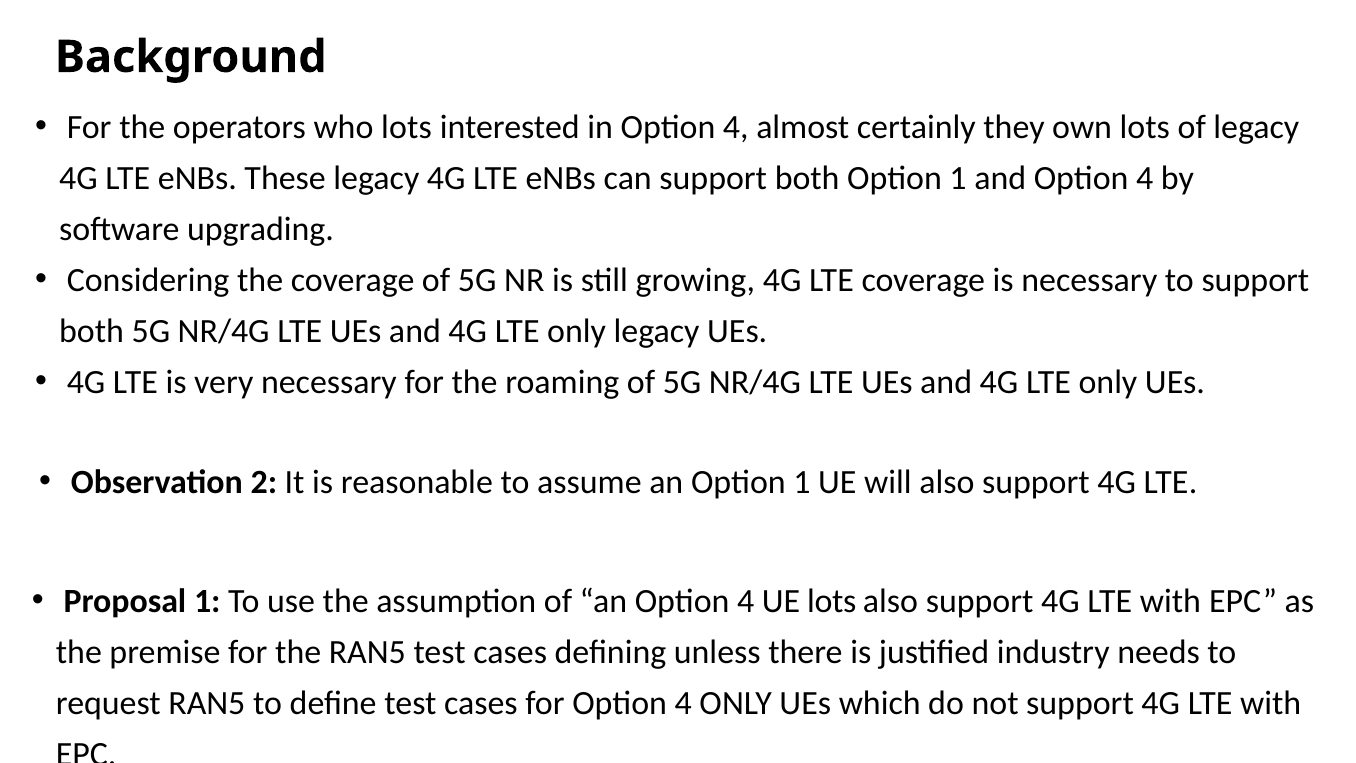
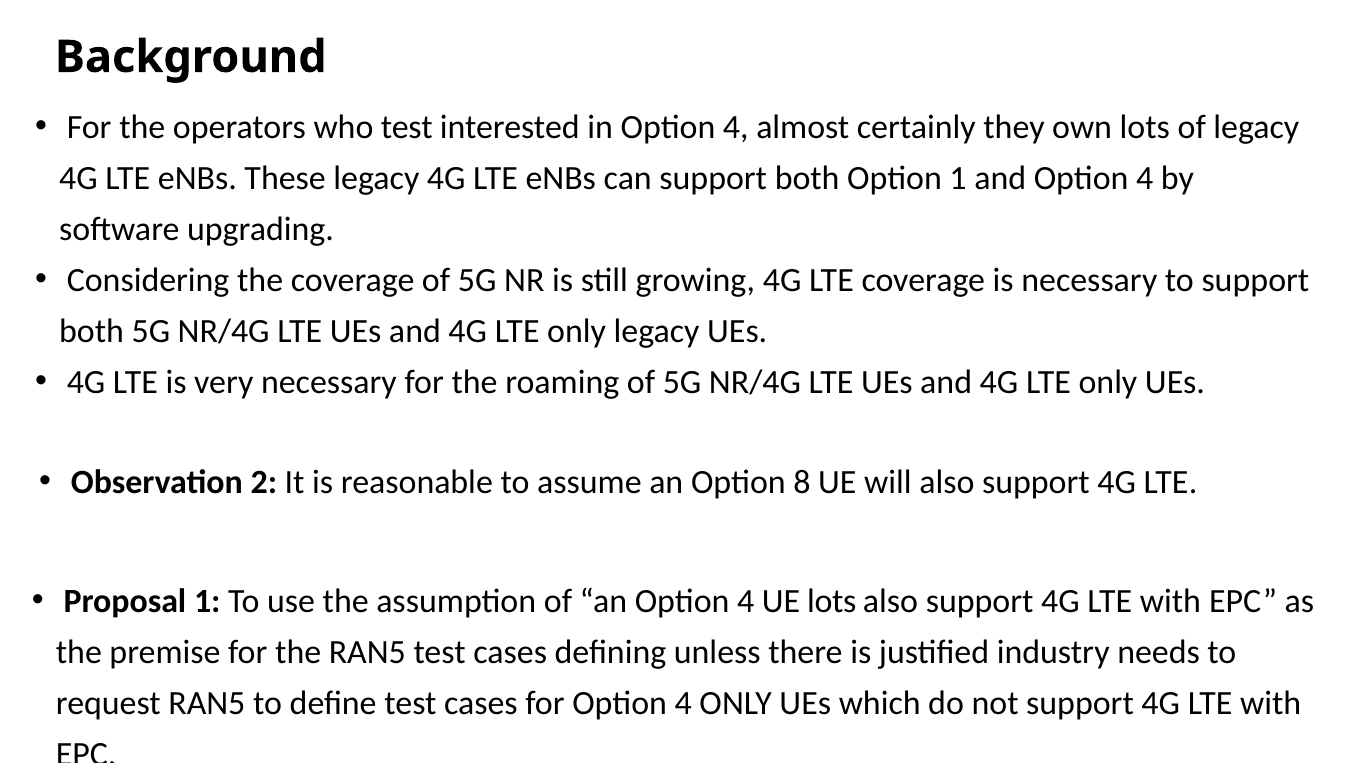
who lots: lots -> test
an Option 1: 1 -> 8
